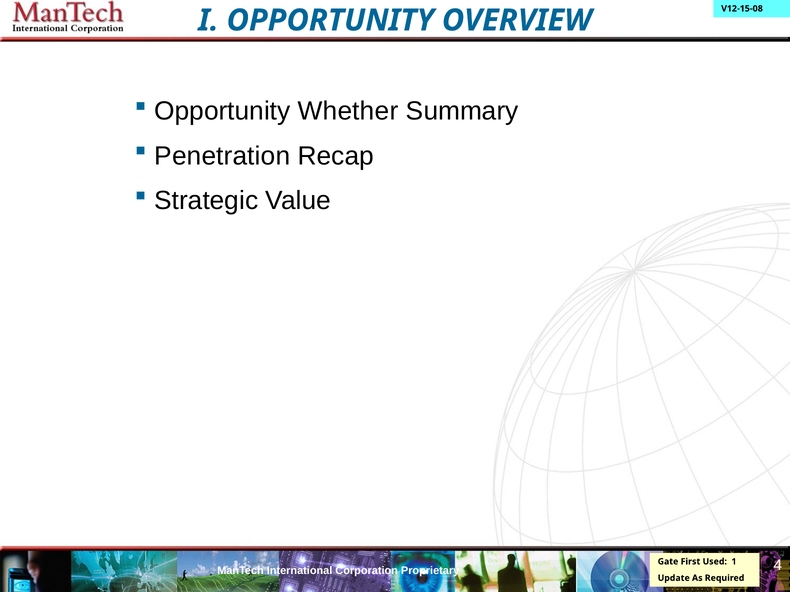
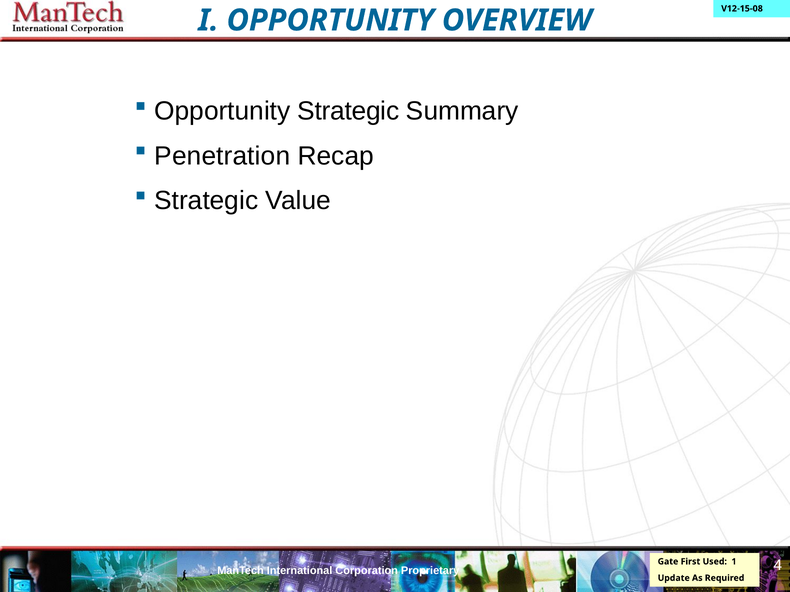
Opportunity Whether: Whether -> Strategic
